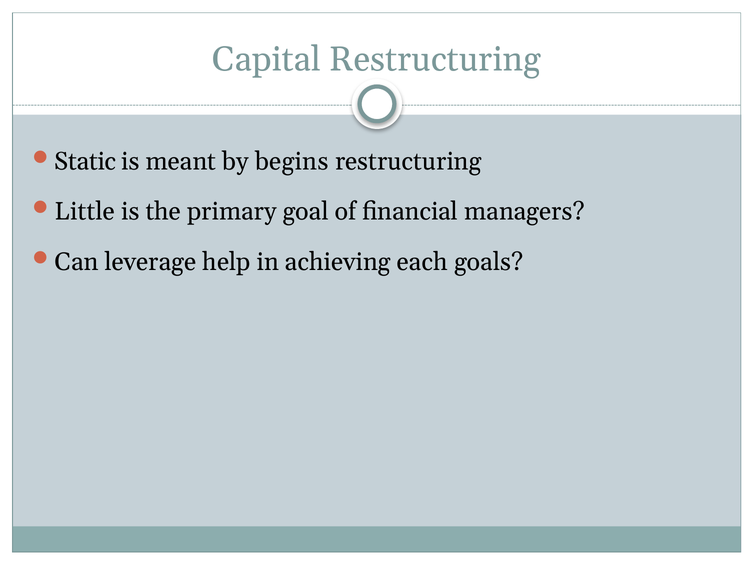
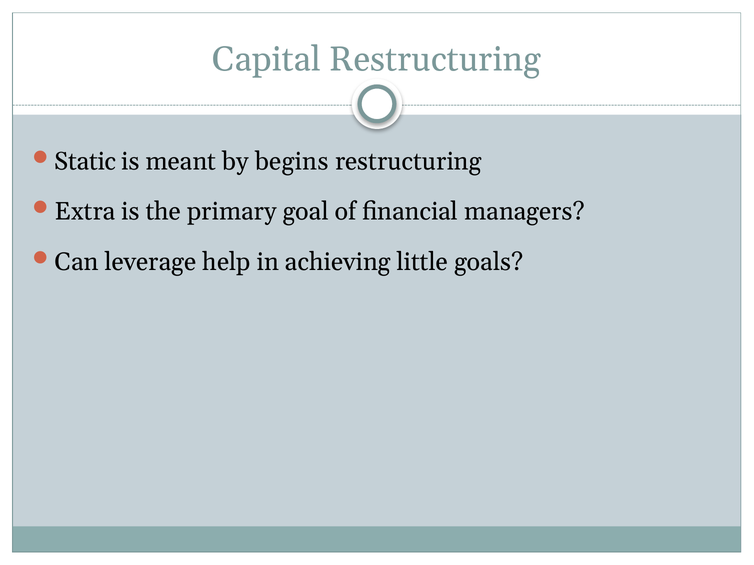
Little: Little -> Extra
each: each -> little
